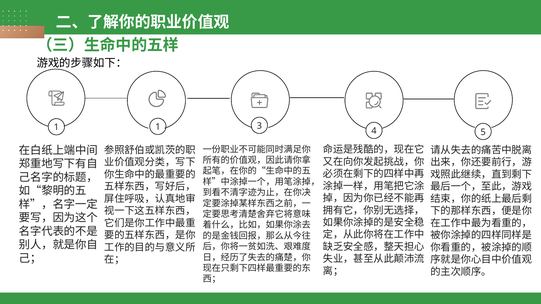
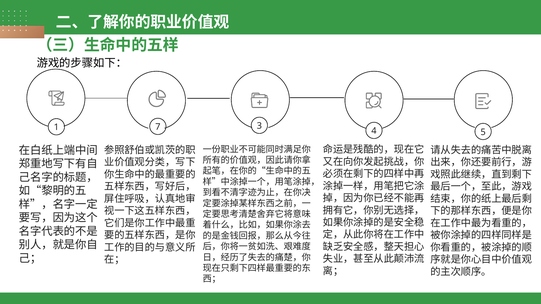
1 1: 1 -> 7
